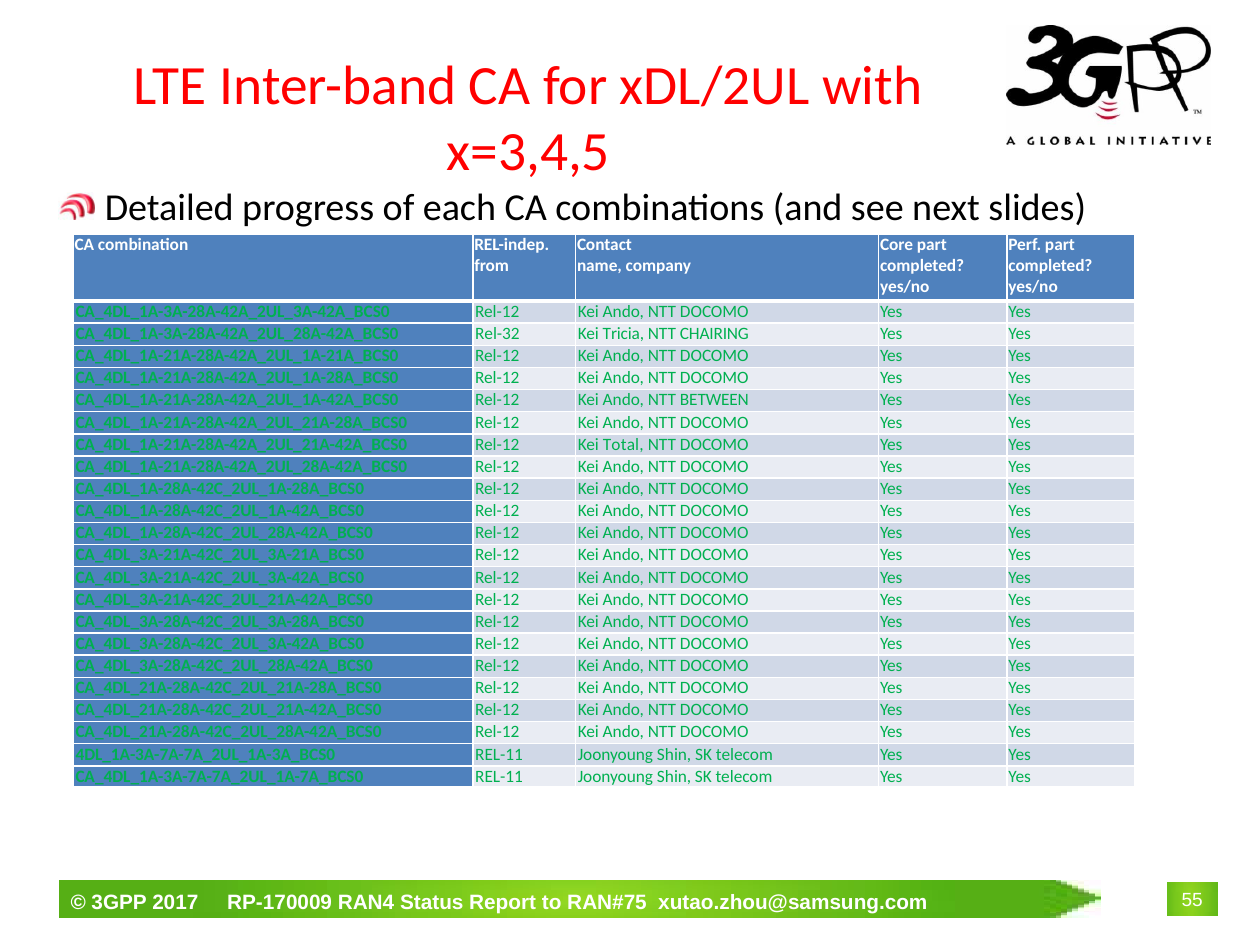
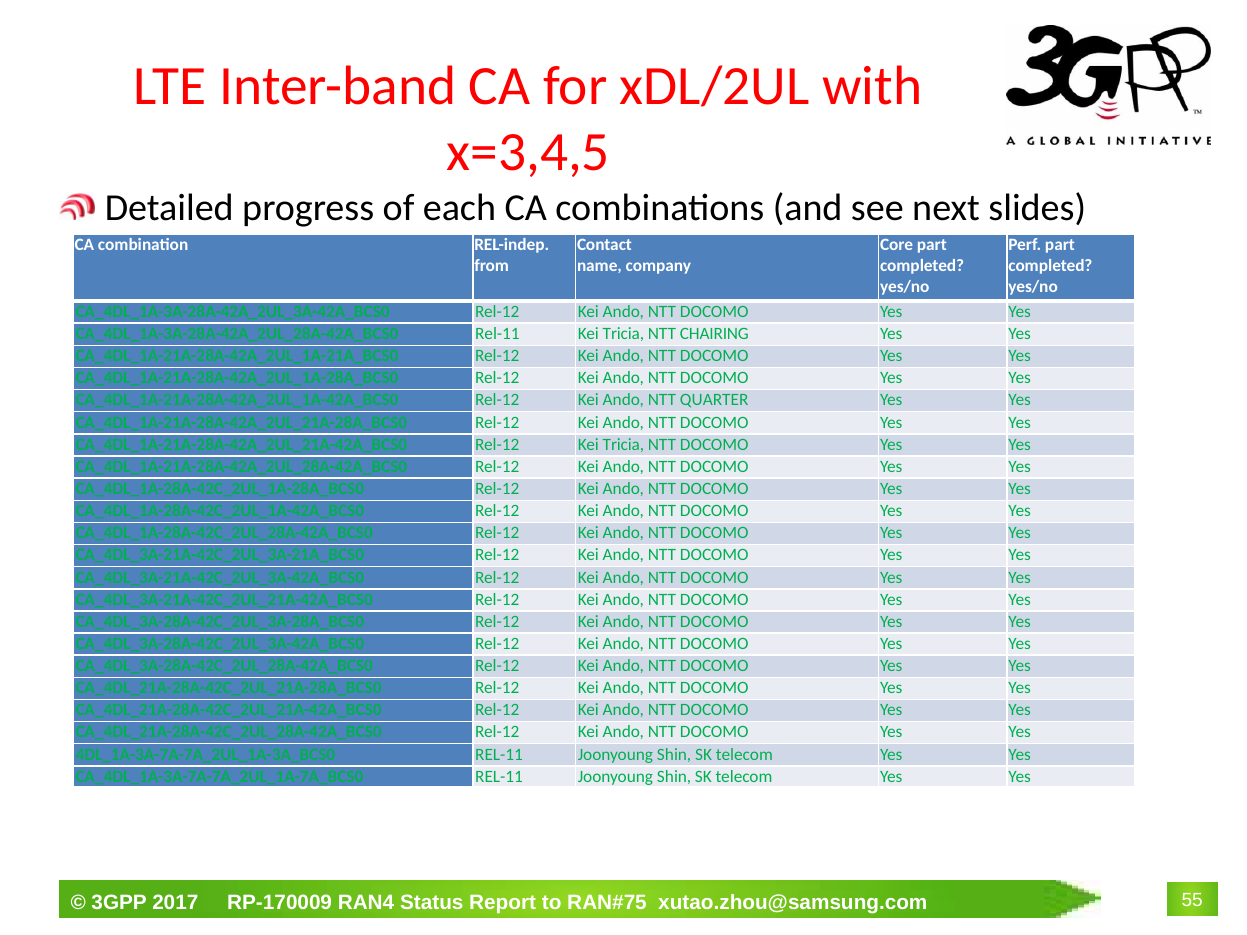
Rel-32 at (497, 334): Rel-32 -> Rel-11
BETWEEN: BETWEEN -> QUARTER
Rel-12 Kei Total: Total -> Tricia
